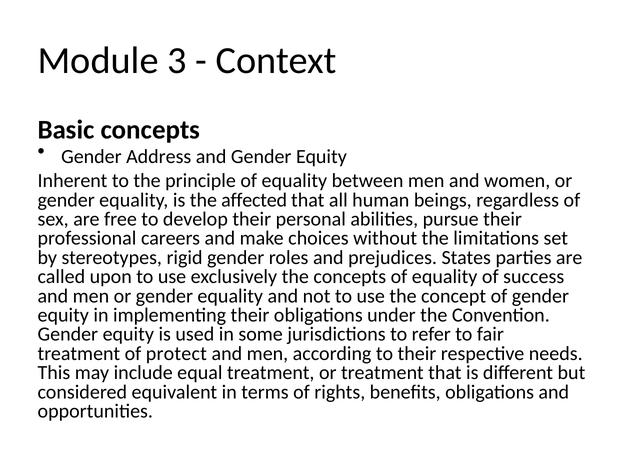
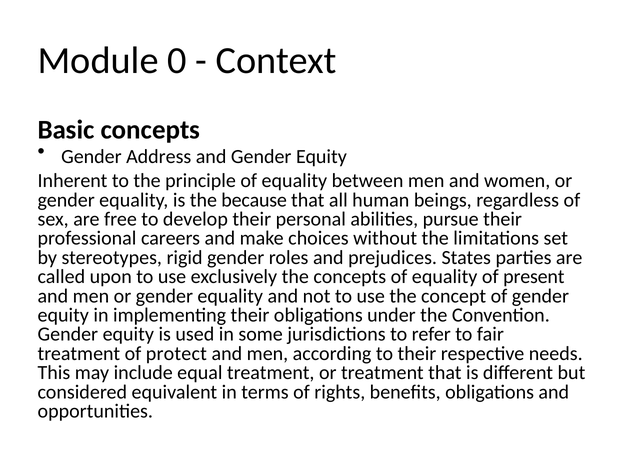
3: 3 -> 0
affected: affected -> because
success: success -> present
